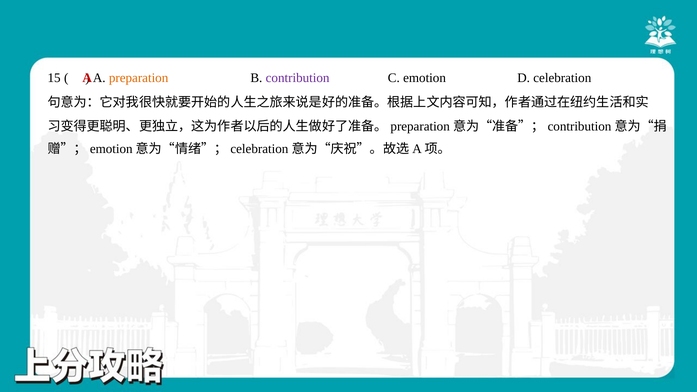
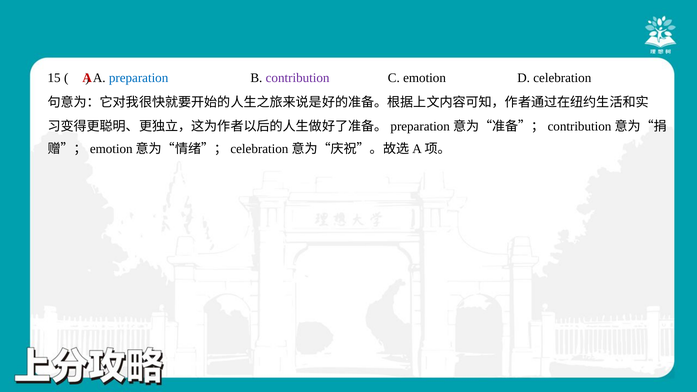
preparation colour: orange -> blue
